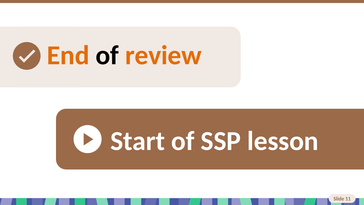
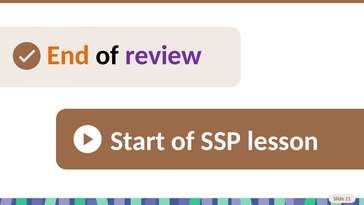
review colour: orange -> purple
